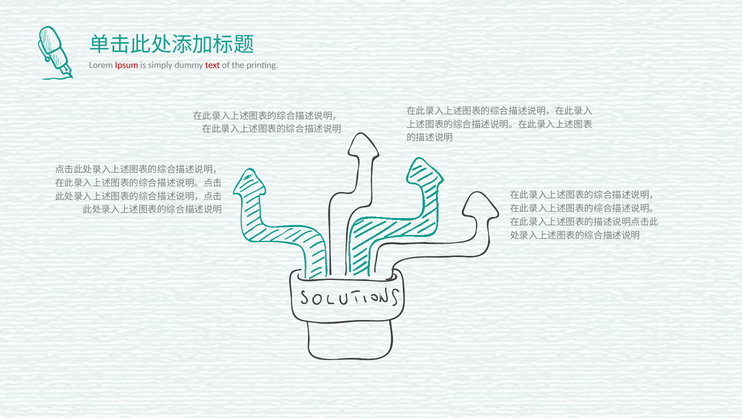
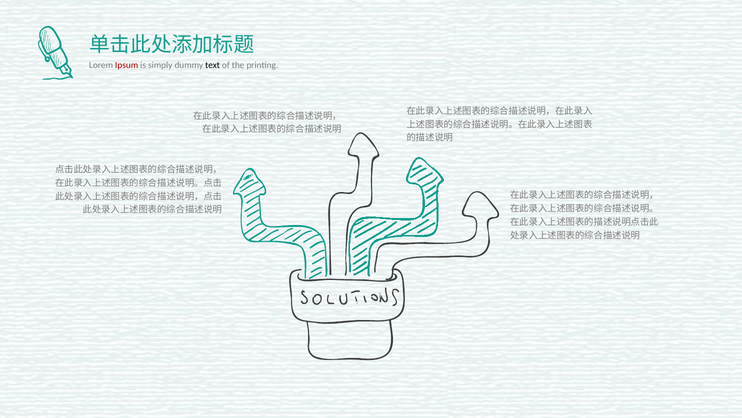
text colour: red -> black
